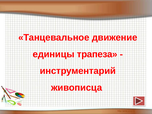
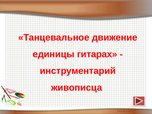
трапеза: трапеза -> гитарах
